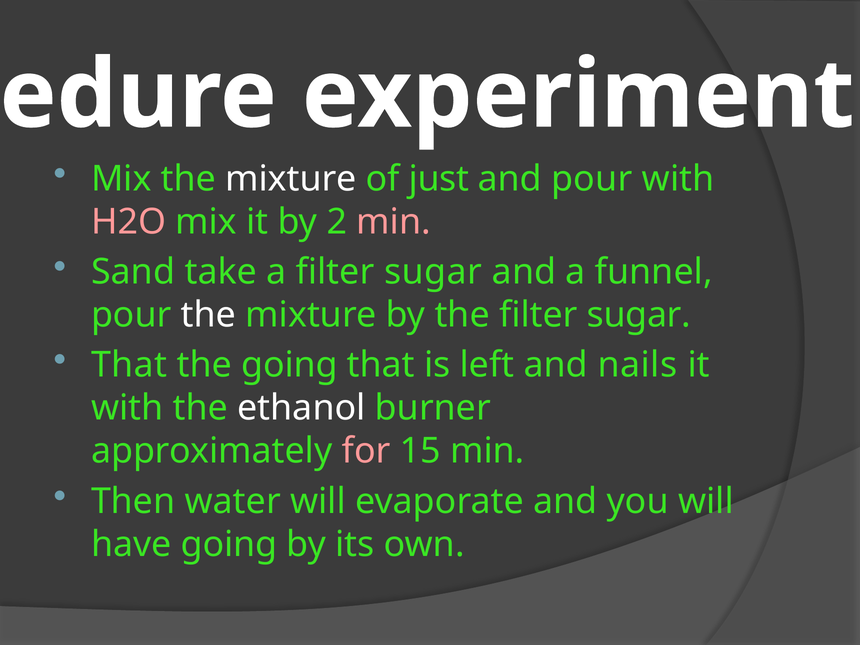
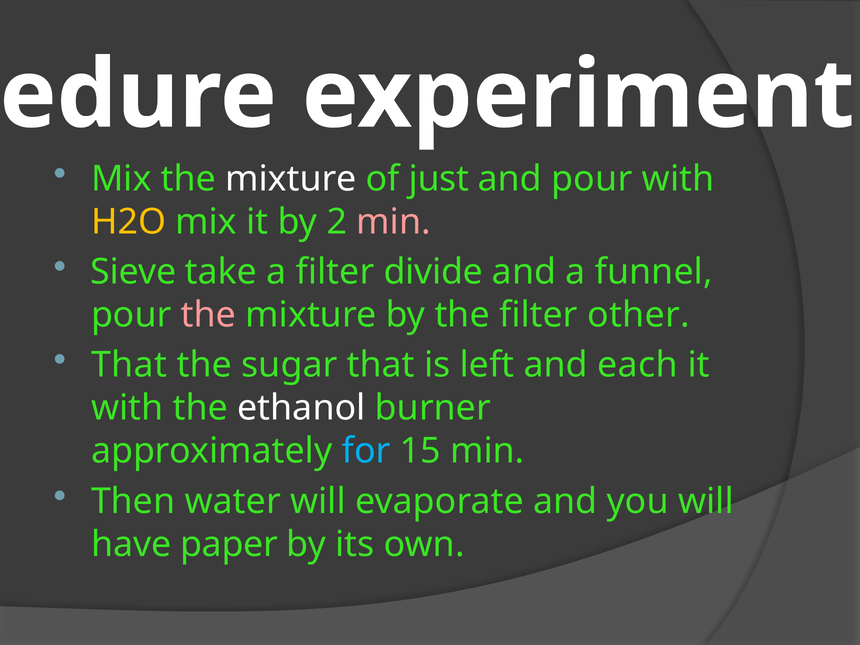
H2O colour: pink -> yellow
Sand: Sand -> Sieve
a filter sugar: sugar -> divide
the at (208, 315) colour: white -> pink
the filter sugar: sugar -> other
the going: going -> sugar
nails: nails -> each
for colour: pink -> light blue
have going: going -> paper
